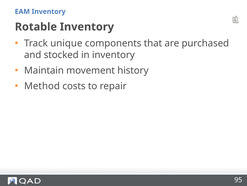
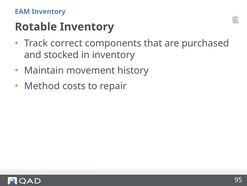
unique: unique -> correct
